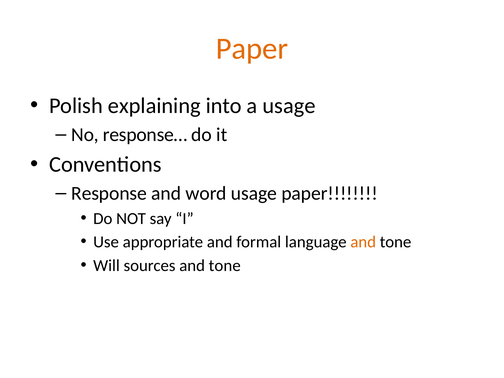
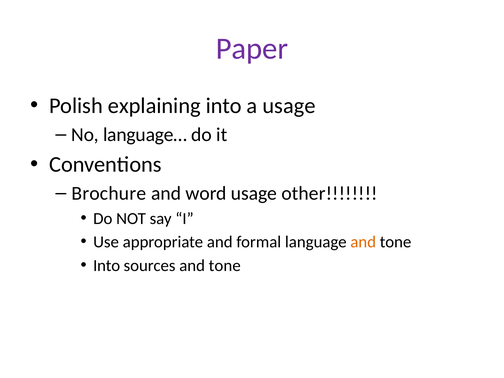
Paper at (252, 49) colour: orange -> purple
response…: response… -> language…
Response: Response -> Brochure
usage paper: paper -> other
Will at (107, 266): Will -> Into
